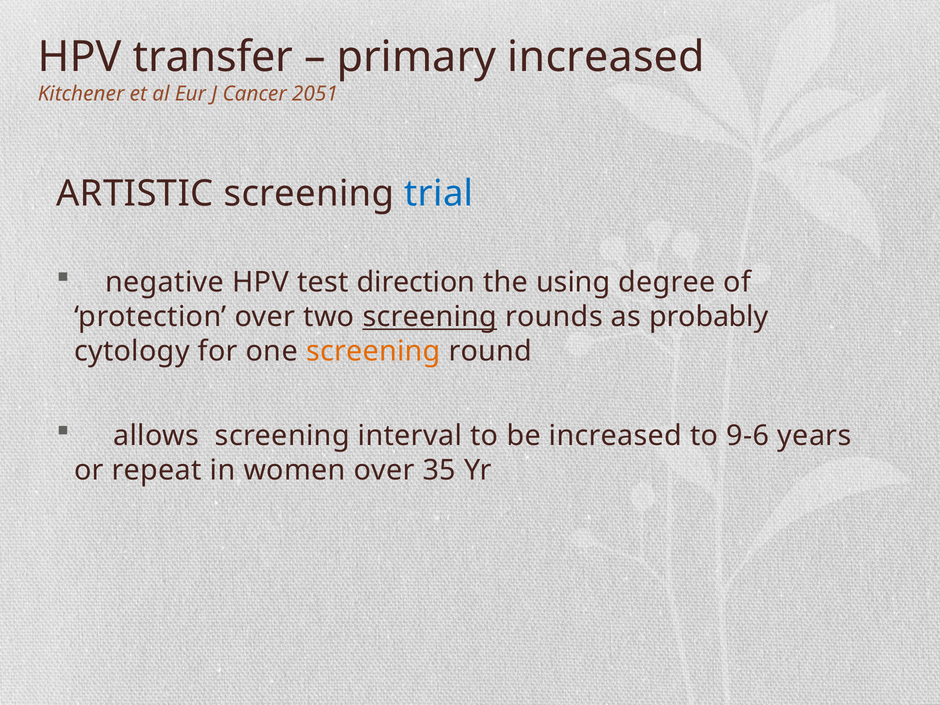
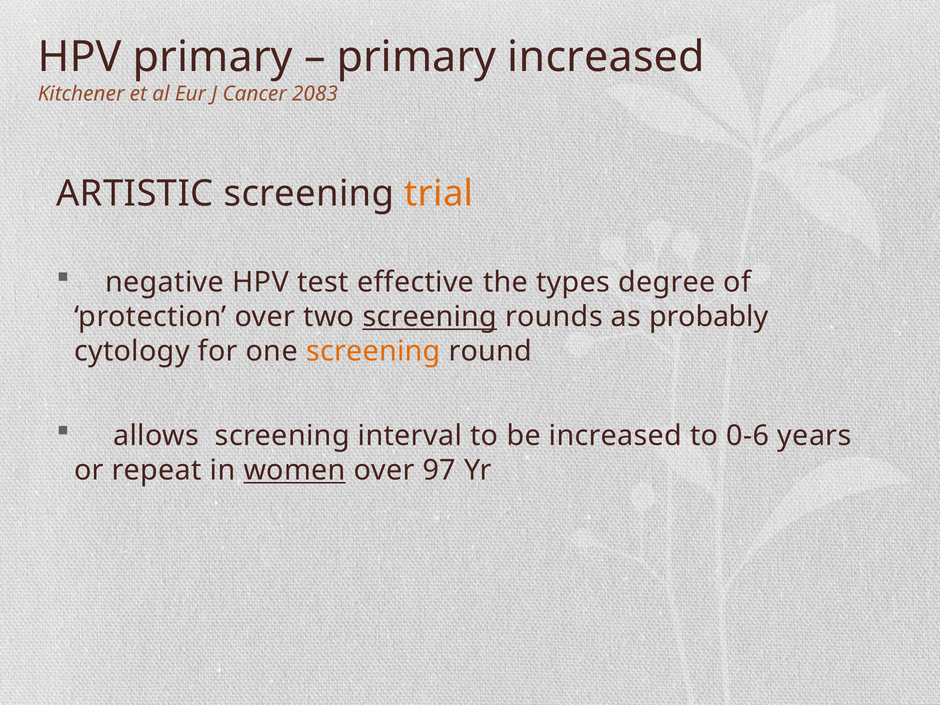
HPV transfer: transfer -> primary
2051: 2051 -> 2083
trial colour: blue -> orange
direction: direction -> effective
using: using -> types
9-6: 9-6 -> 0-6
women underline: none -> present
35: 35 -> 97
